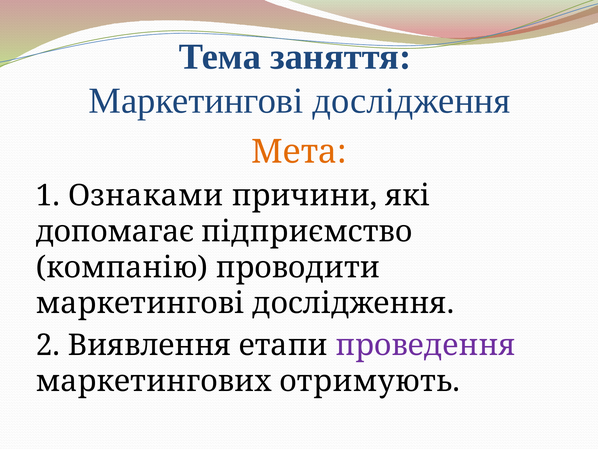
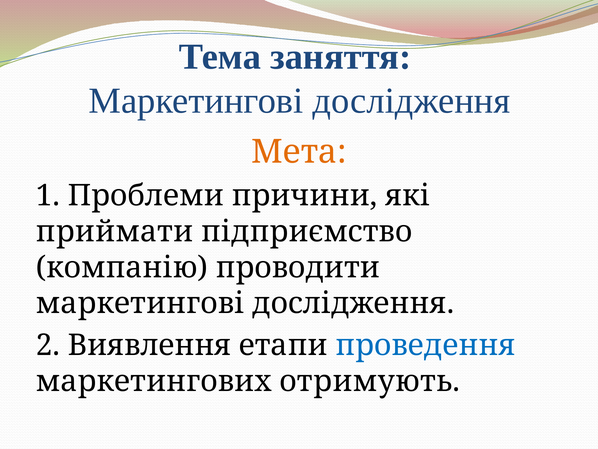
Ознаками: Ознаками -> Проблеми
допомагає: допомагає -> приймати
проведення colour: purple -> blue
